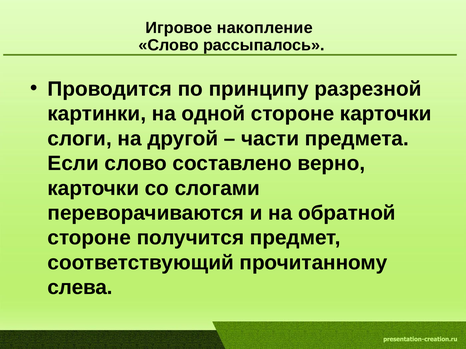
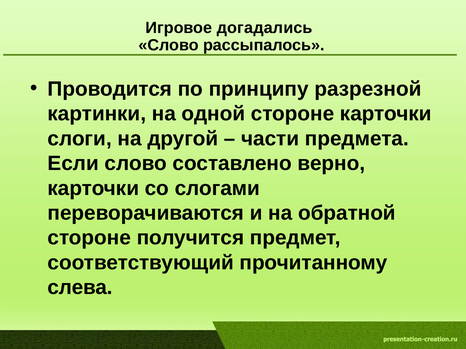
накопление: накопление -> догадались
